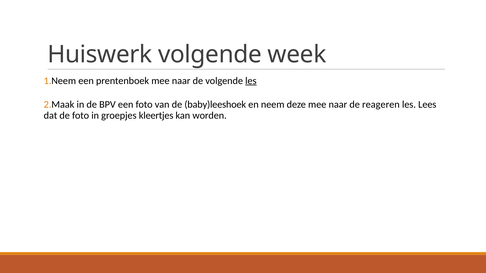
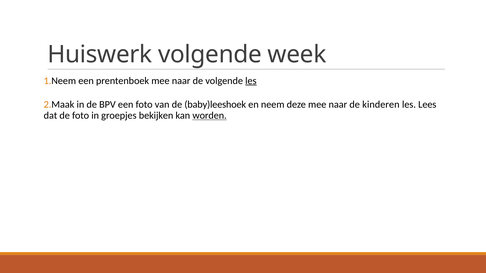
reageren: reageren -> kinderen
kleertjes: kleertjes -> bekijken
worden underline: none -> present
